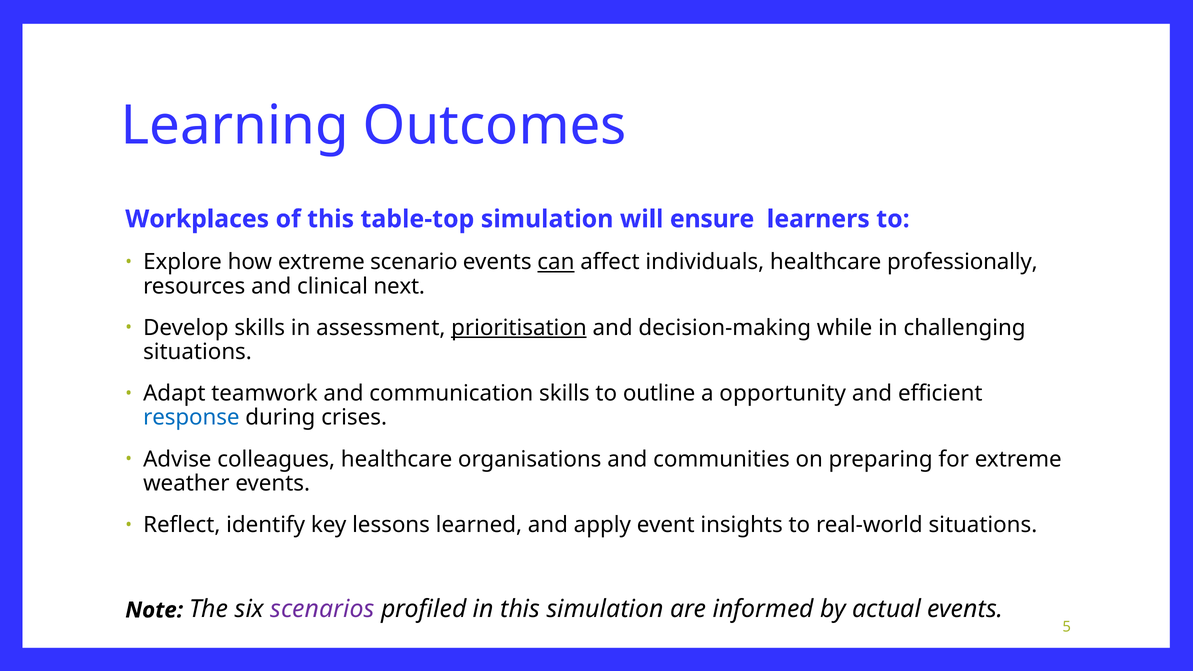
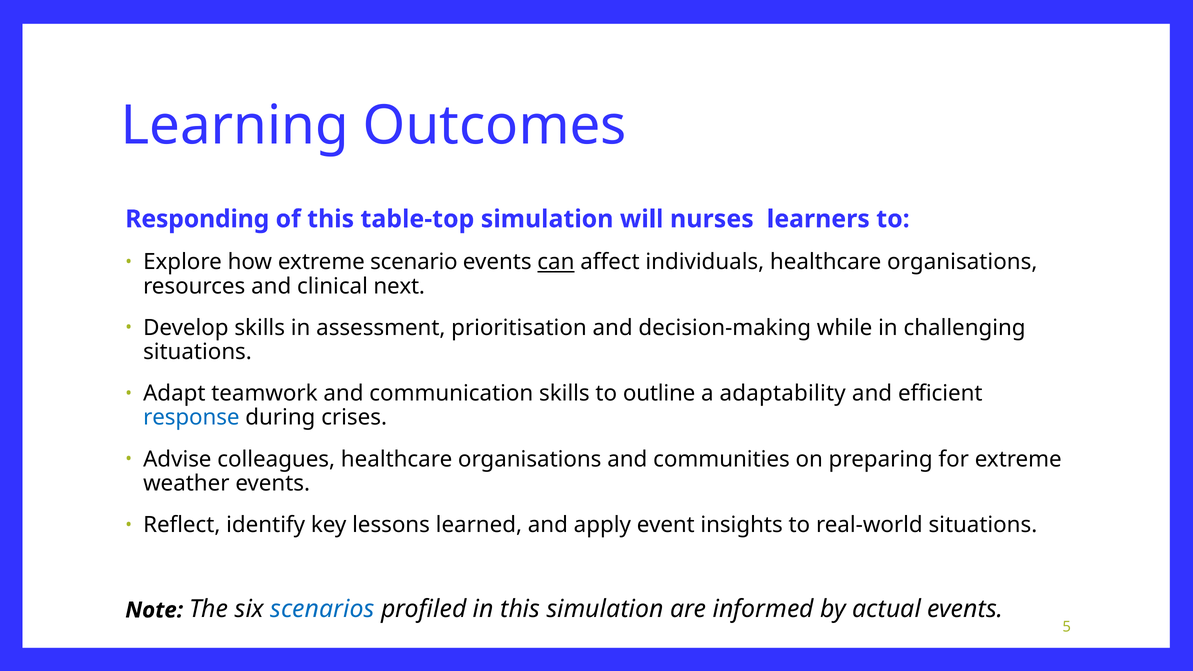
Workplaces: Workplaces -> Responding
ensure: ensure -> nurses
individuals healthcare professionally: professionally -> organisations
prioritisation underline: present -> none
opportunity: opportunity -> adaptability
scenarios colour: purple -> blue
